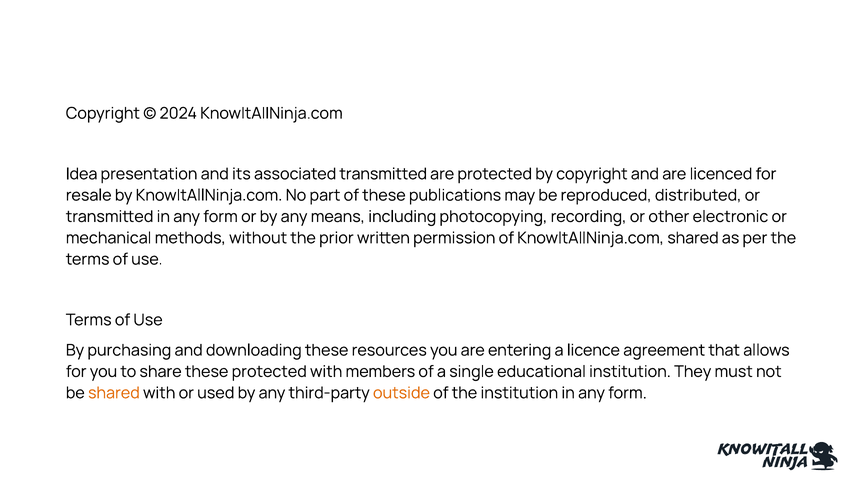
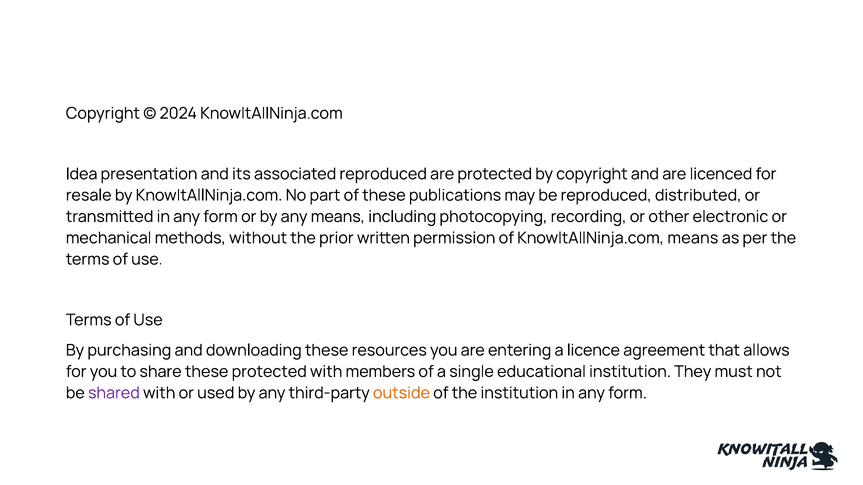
associated transmitted: transmitted -> reproduced
KnowItAllNinja.com shared: shared -> means
shared at (114, 393) colour: orange -> purple
